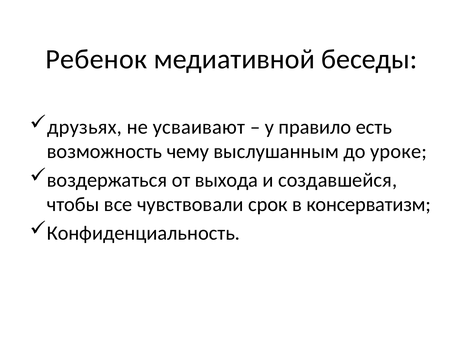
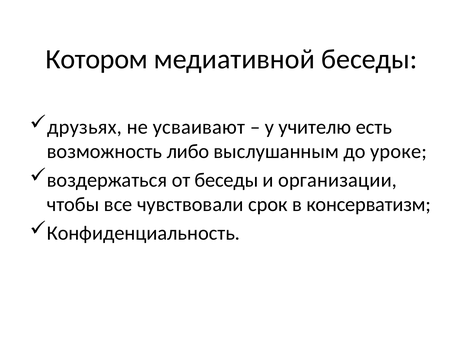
Ребенок: Ребенок -> Котором
правило: правило -> учителю
чему: чему -> либо
от выхода: выхода -> беседы
создавшейся: создавшейся -> организации
